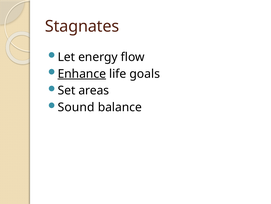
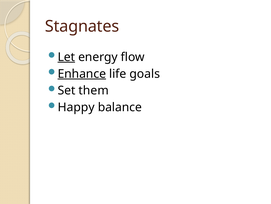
Let underline: none -> present
areas: areas -> them
Sound: Sound -> Happy
